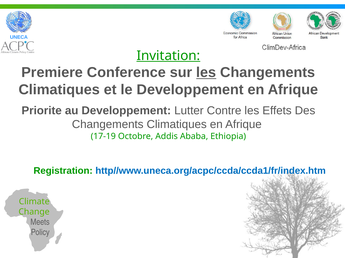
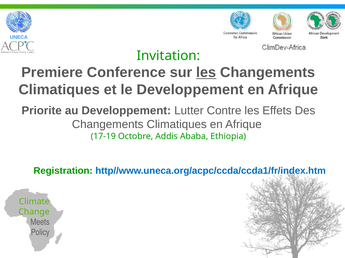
Invitation underline: present -> none
